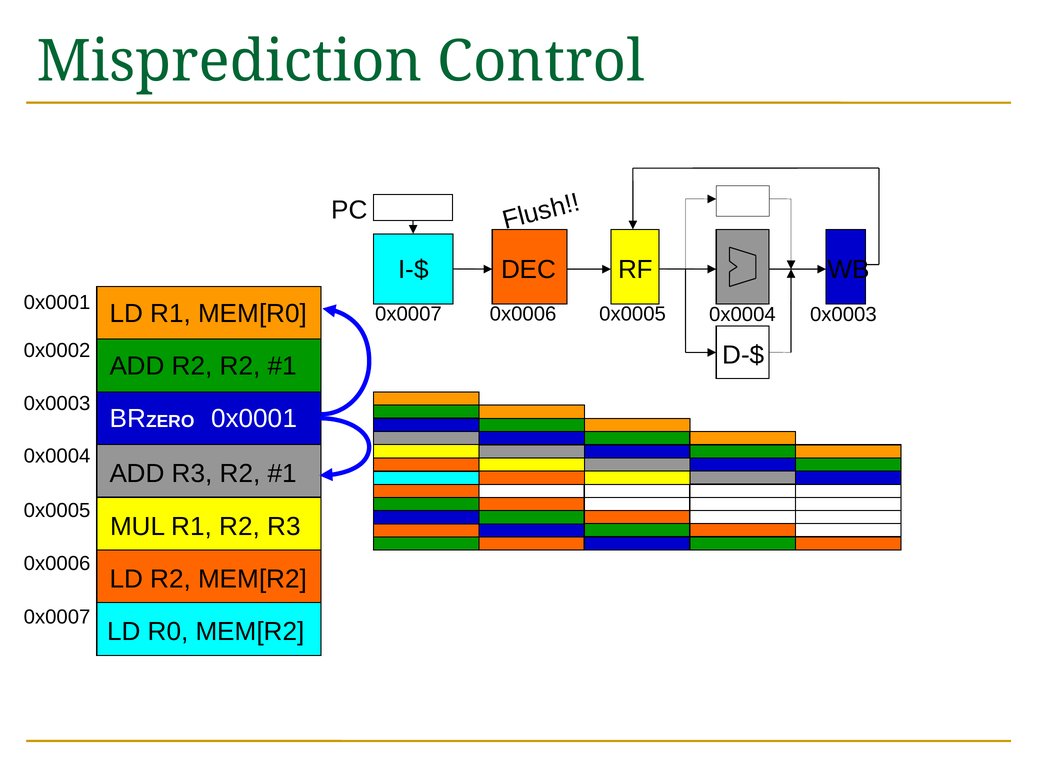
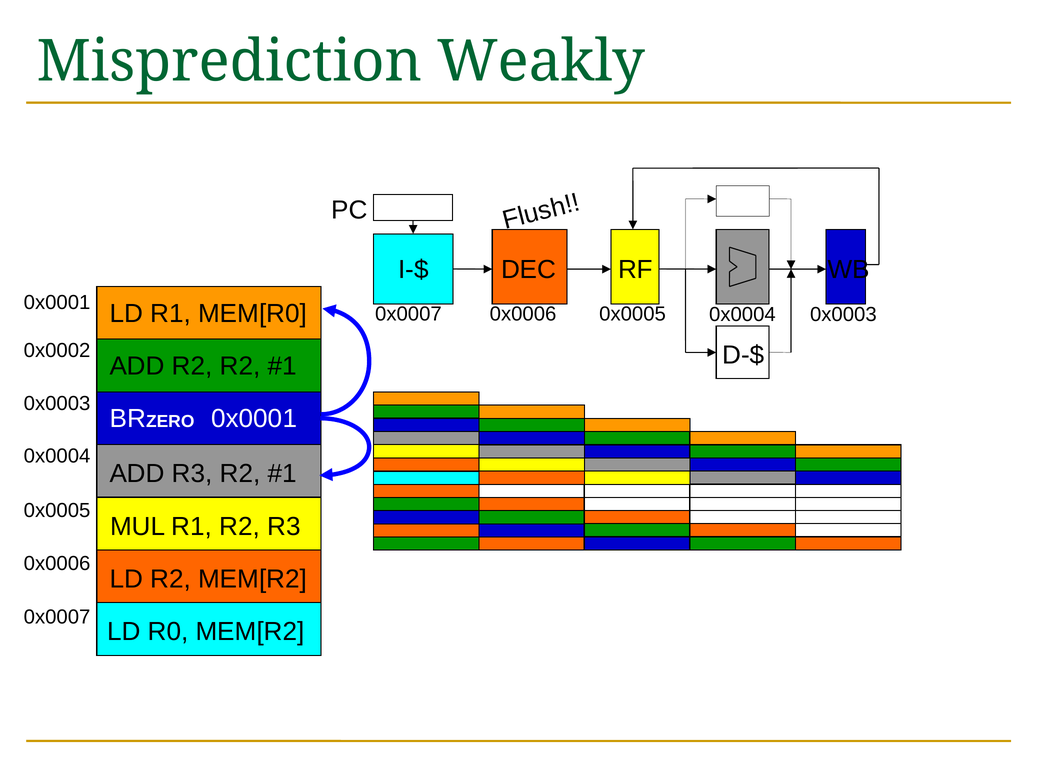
Control: Control -> Weakly
